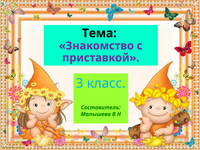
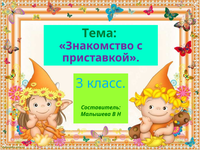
Тема colour: black -> green
